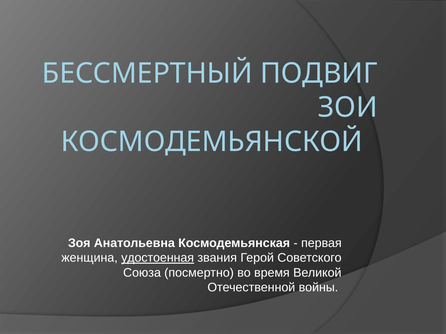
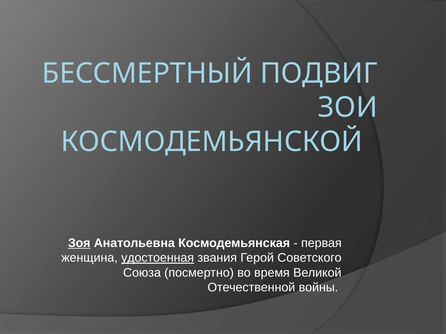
Зоя underline: none -> present
